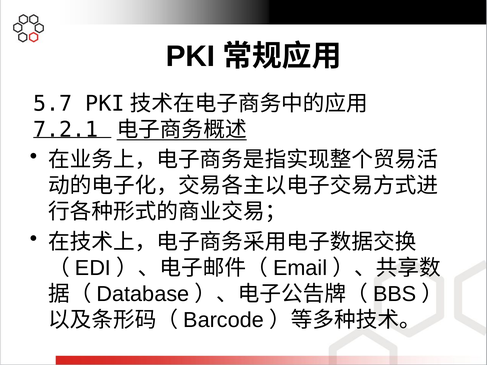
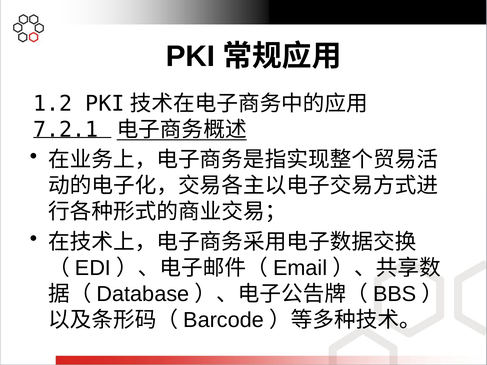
5.7: 5.7 -> 1.2
